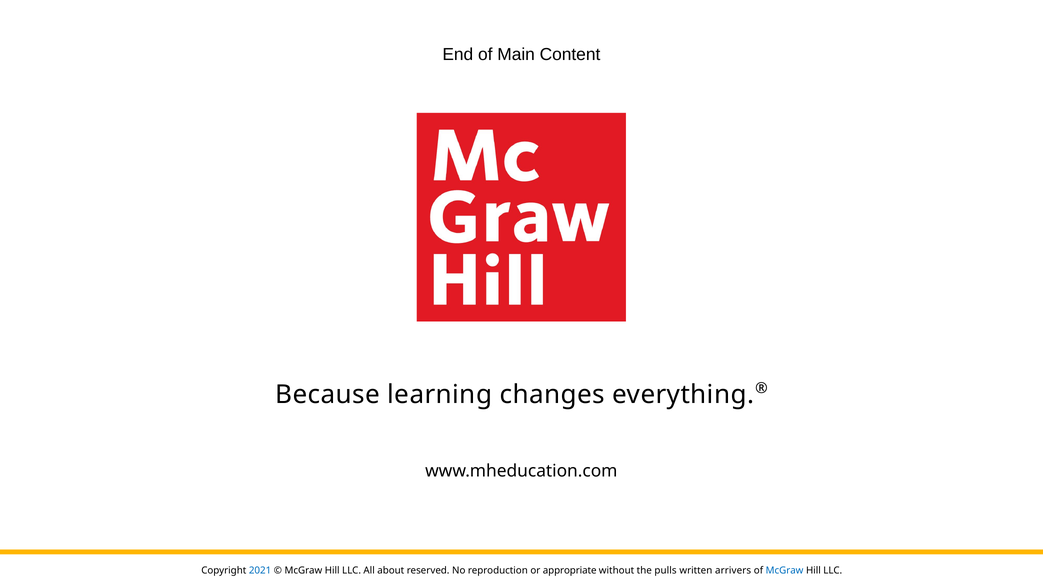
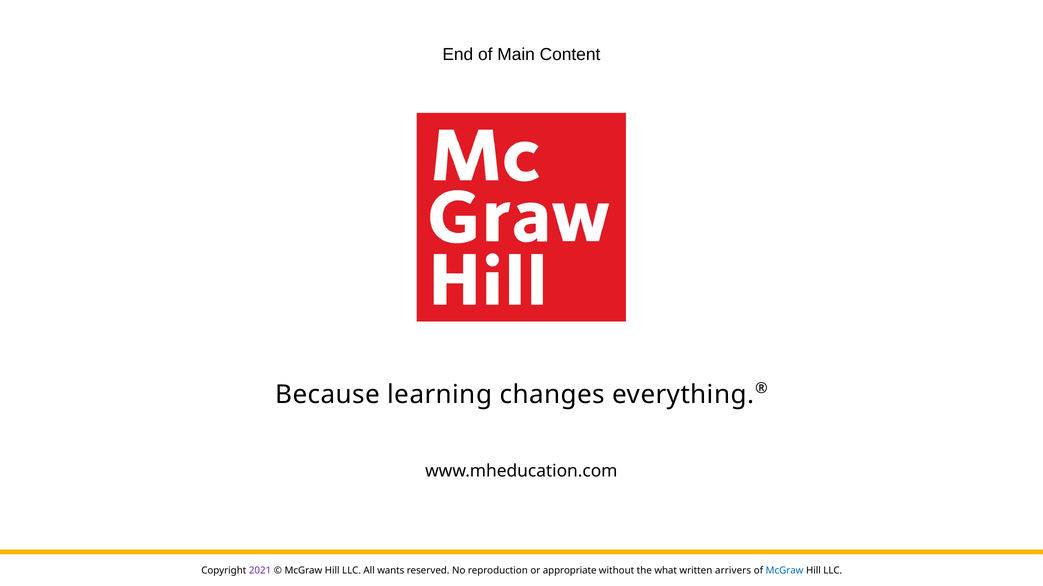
2021 colour: blue -> purple
about: about -> wants
pulls: pulls -> what
